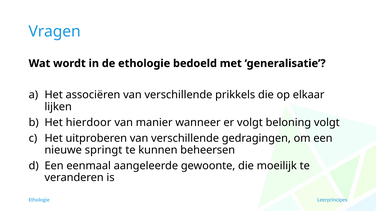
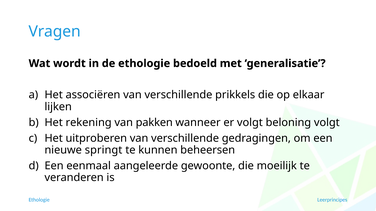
hierdoor: hierdoor -> rekening
manier: manier -> pakken
